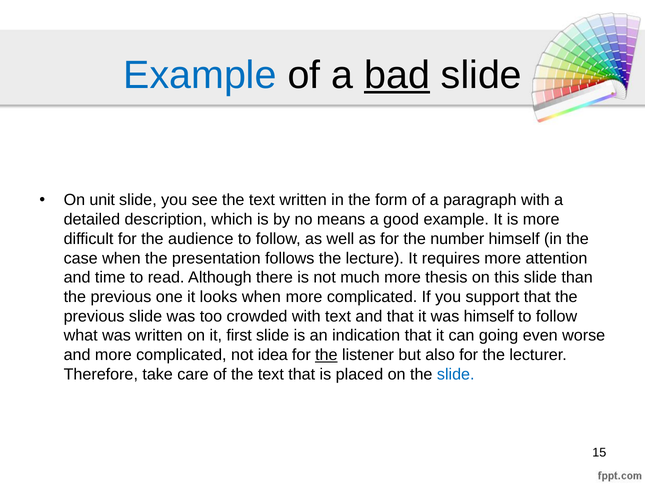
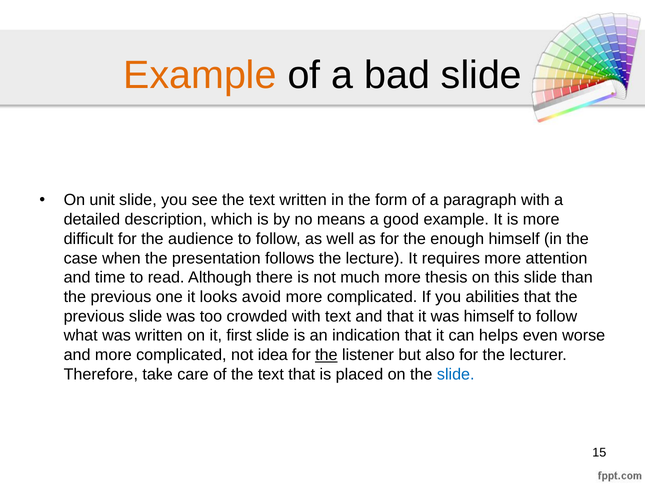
Example at (200, 75) colour: blue -> orange
bad underline: present -> none
number: number -> enough
looks when: when -> avoid
support: support -> abilities
going: going -> helps
